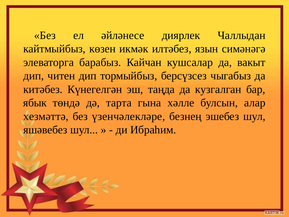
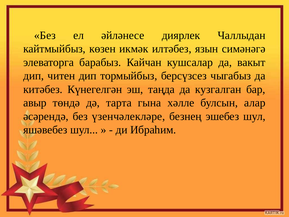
ябык: ябык -> авыр
хезмәттә: хезмәттә -> әсәрендә
